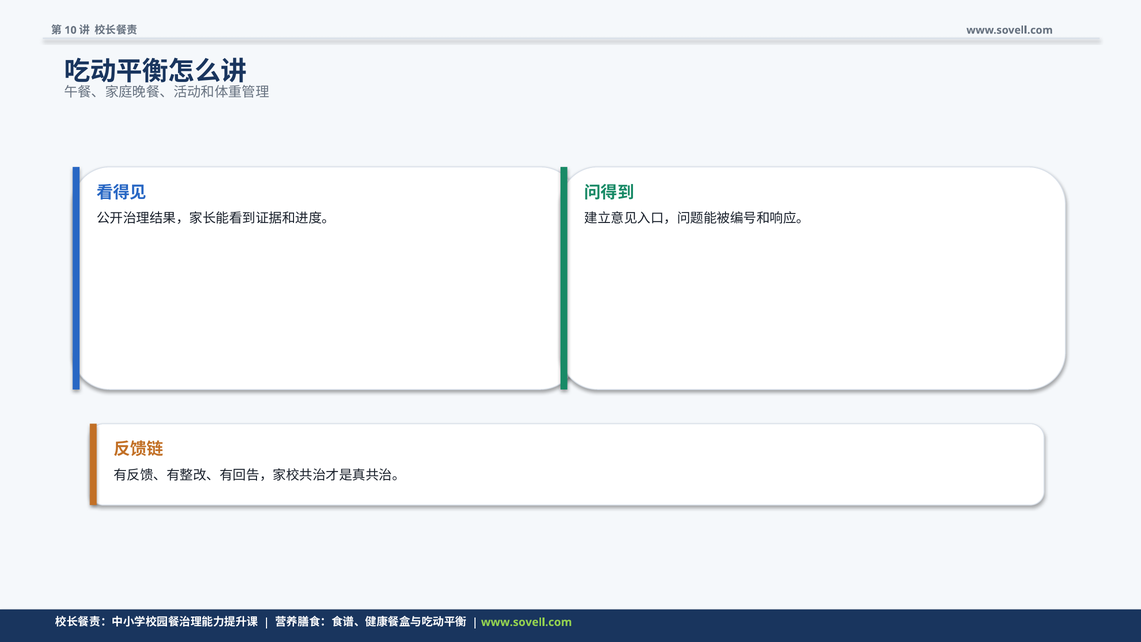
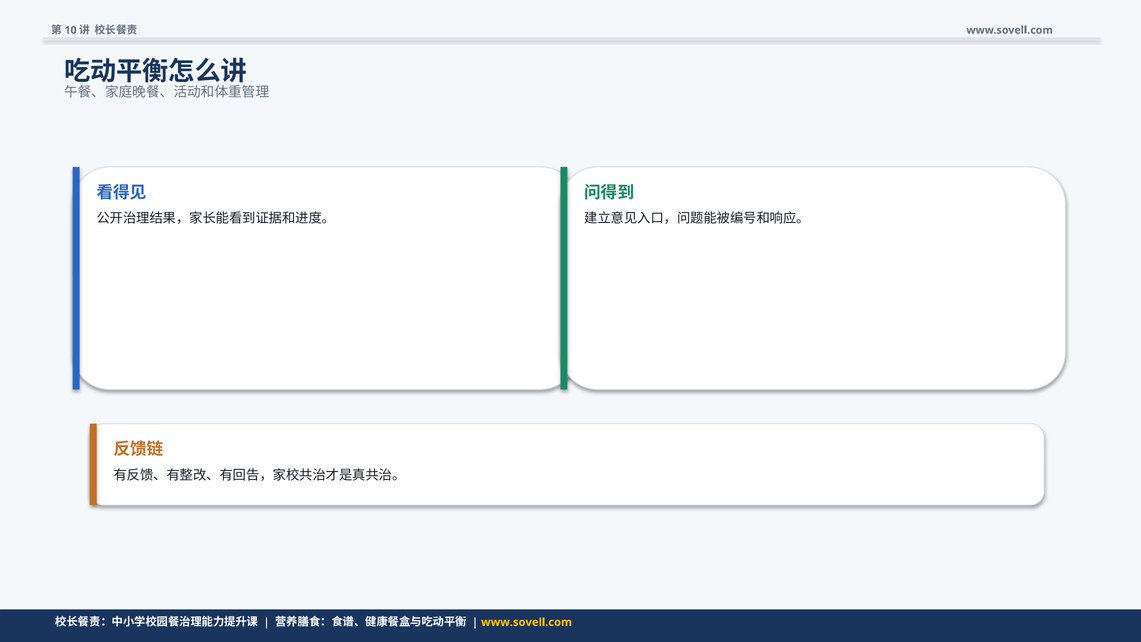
www.sovell.com at (526, 622) colour: light green -> yellow
